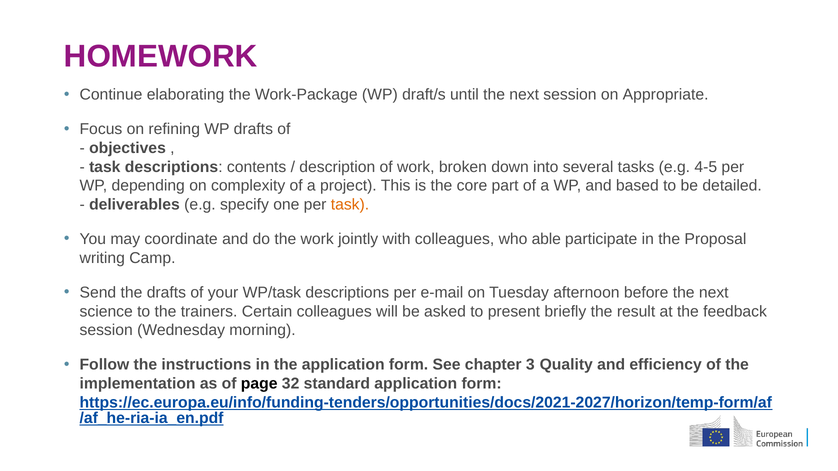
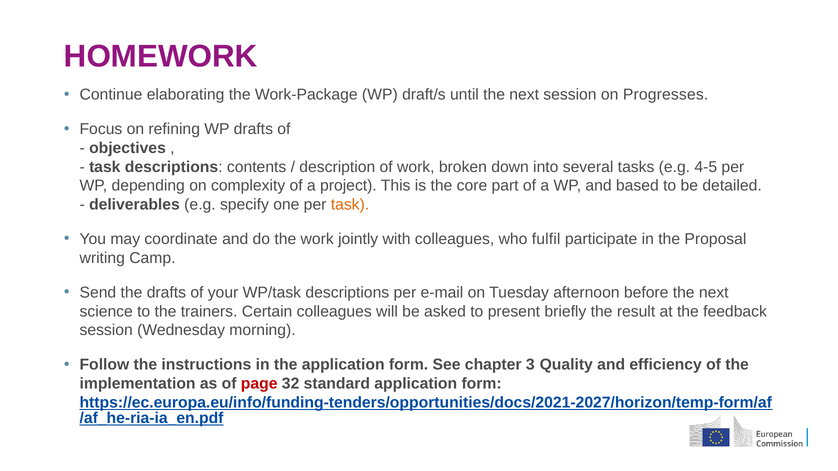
Appropriate: Appropriate -> Progresses
able: able -> fulfil
page colour: black -> red
